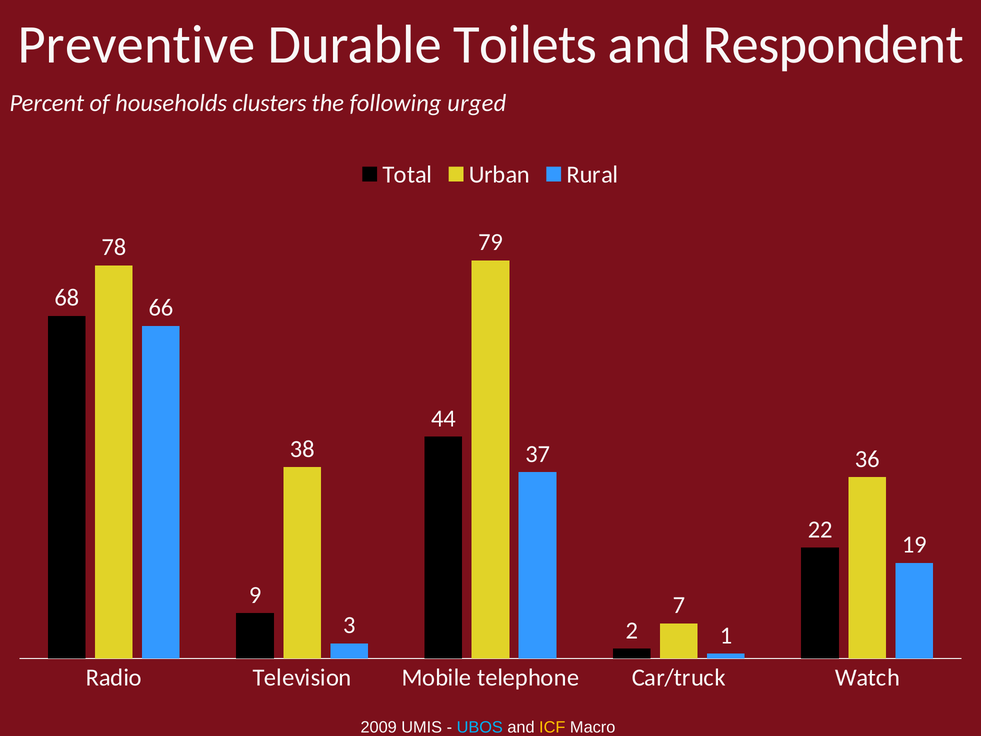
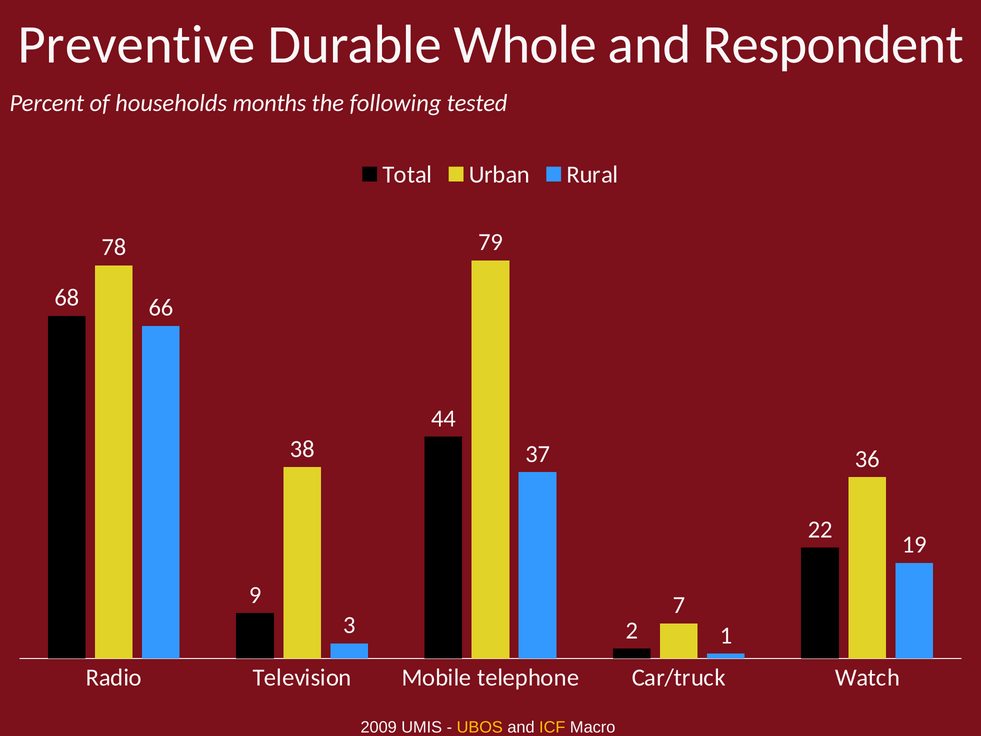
Toilets: Toilets -> Whole
clusters: clusters -> months
urged: urged -> tested
UBOS colour: light blue -> yellow
